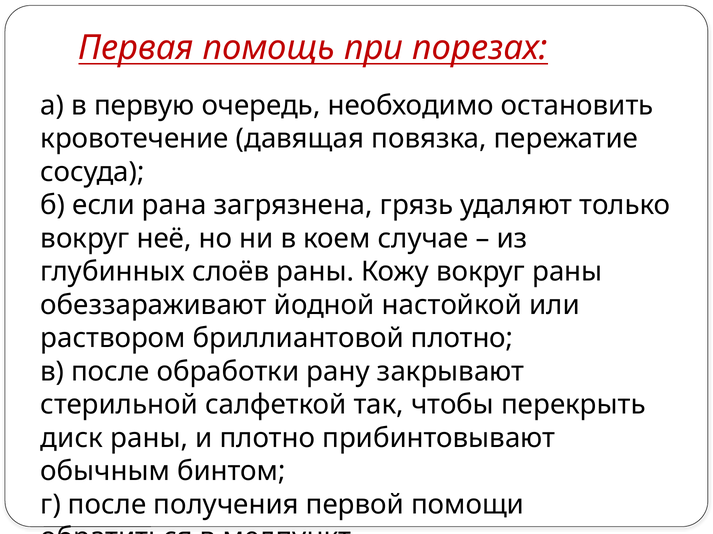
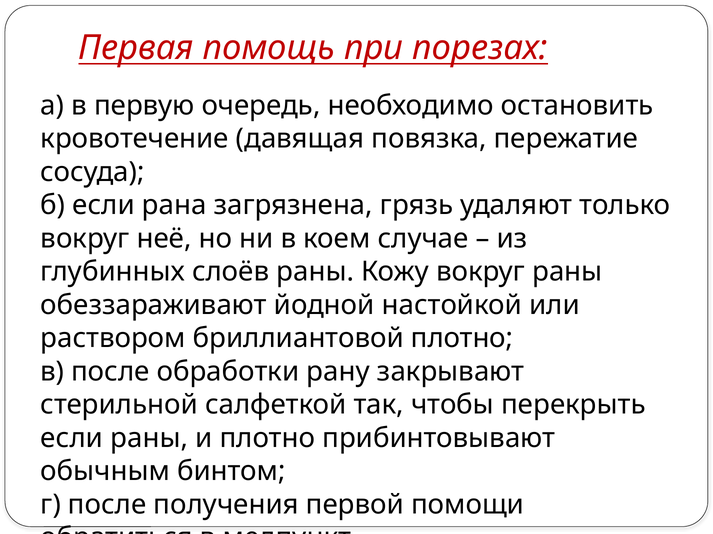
диск at (72, 439): диск -> если
